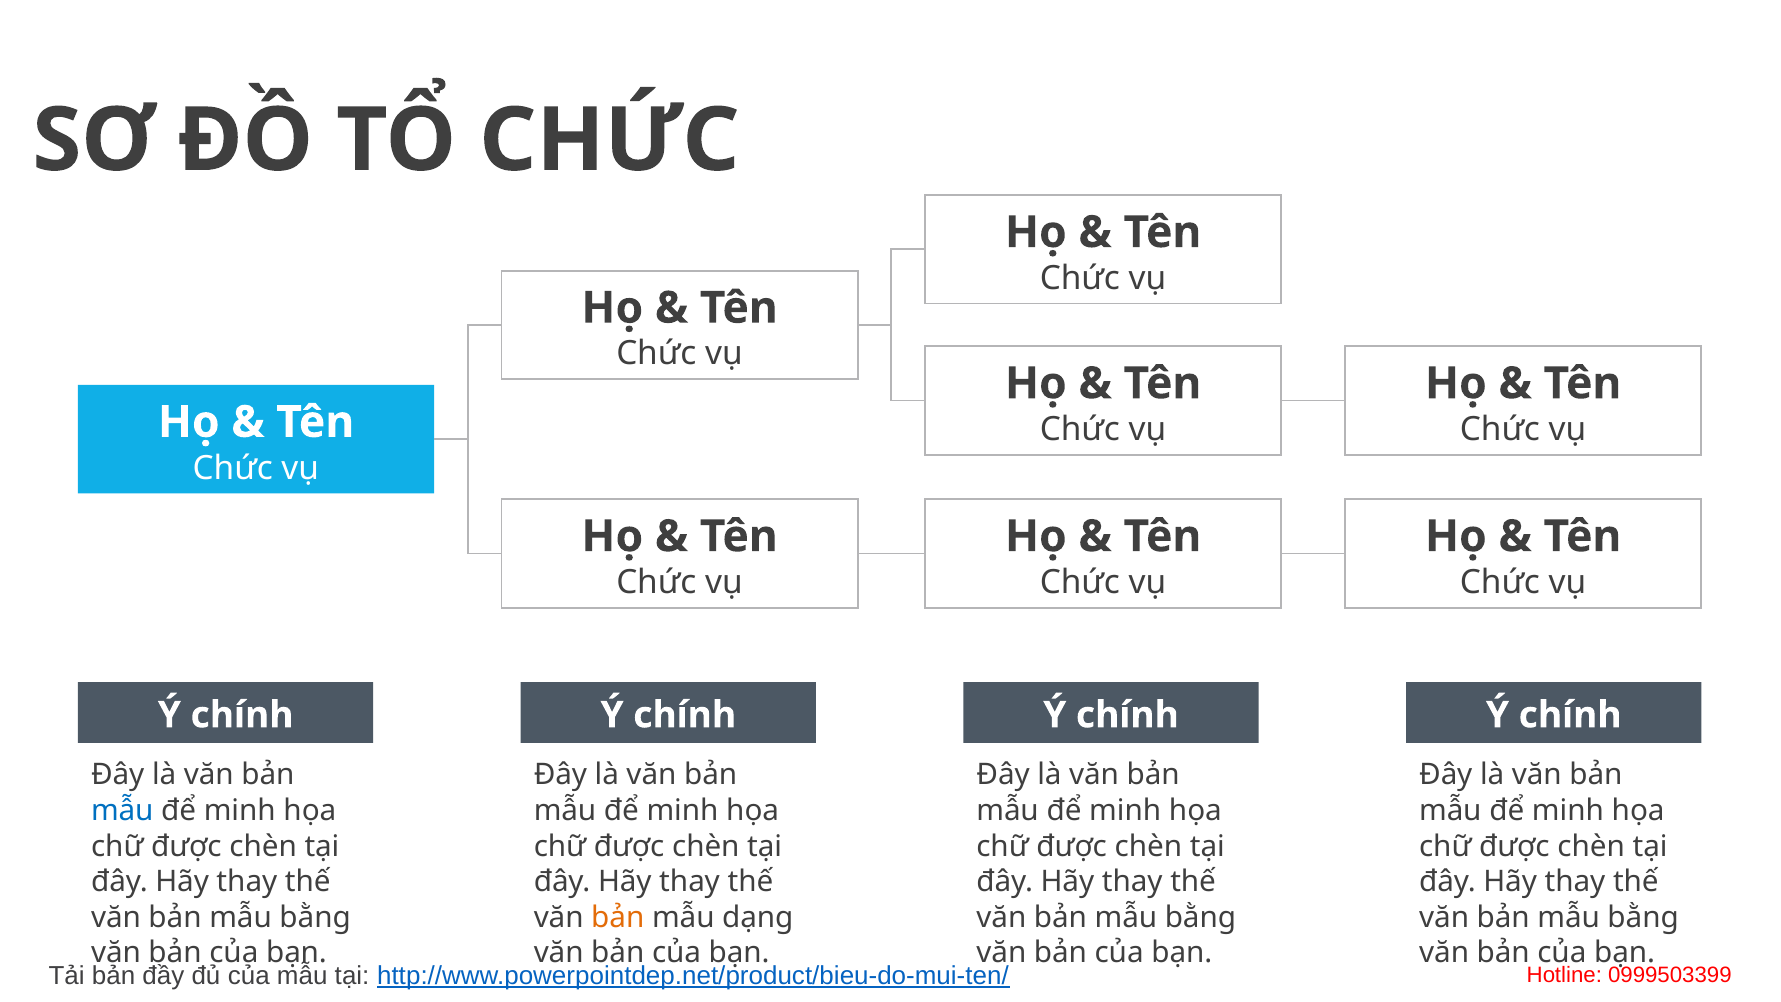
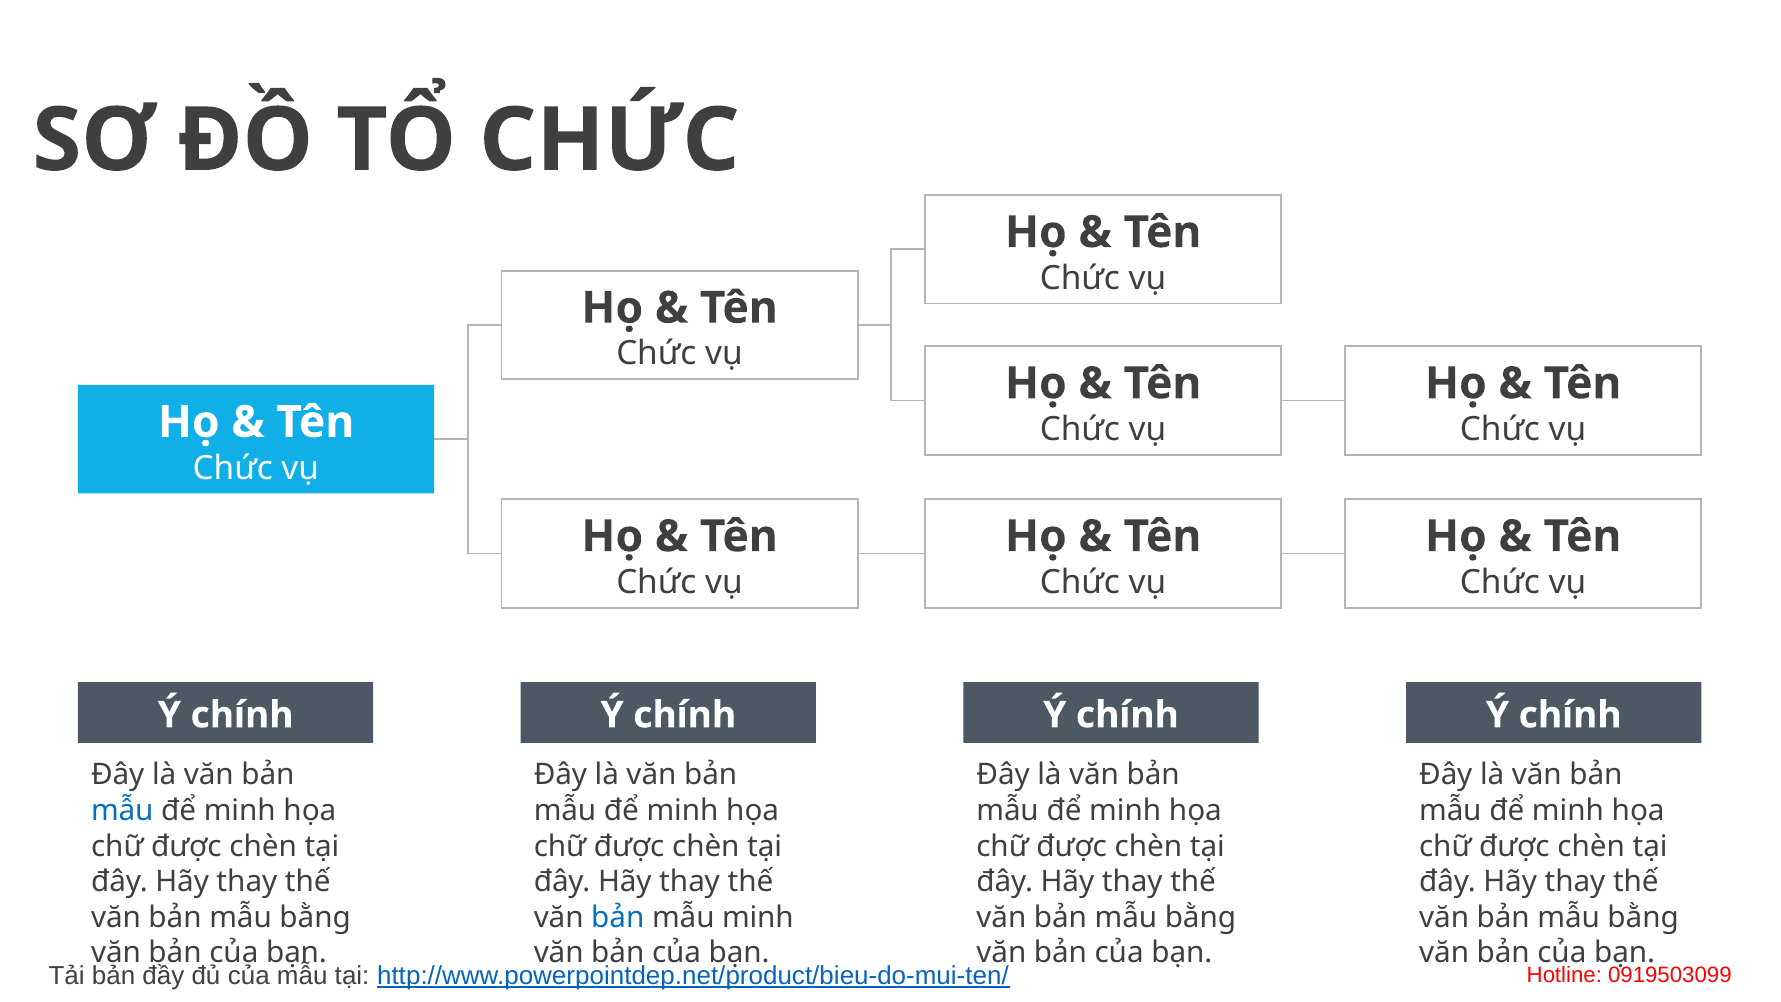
bản at (618, 917) colour: orange -> blue
mẫu dạng: dạng -> minh
0999503399: 0999503399 -> 0919503099
